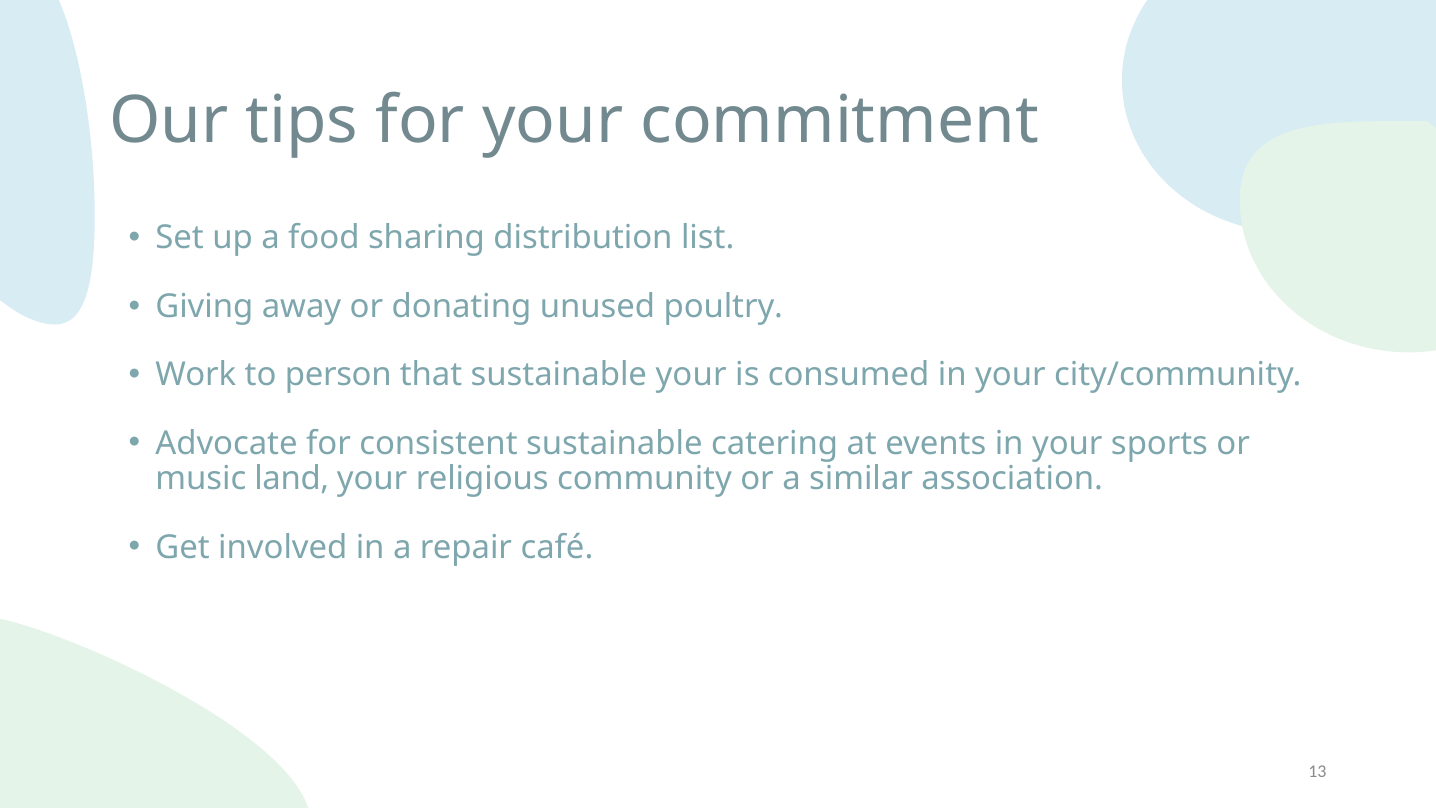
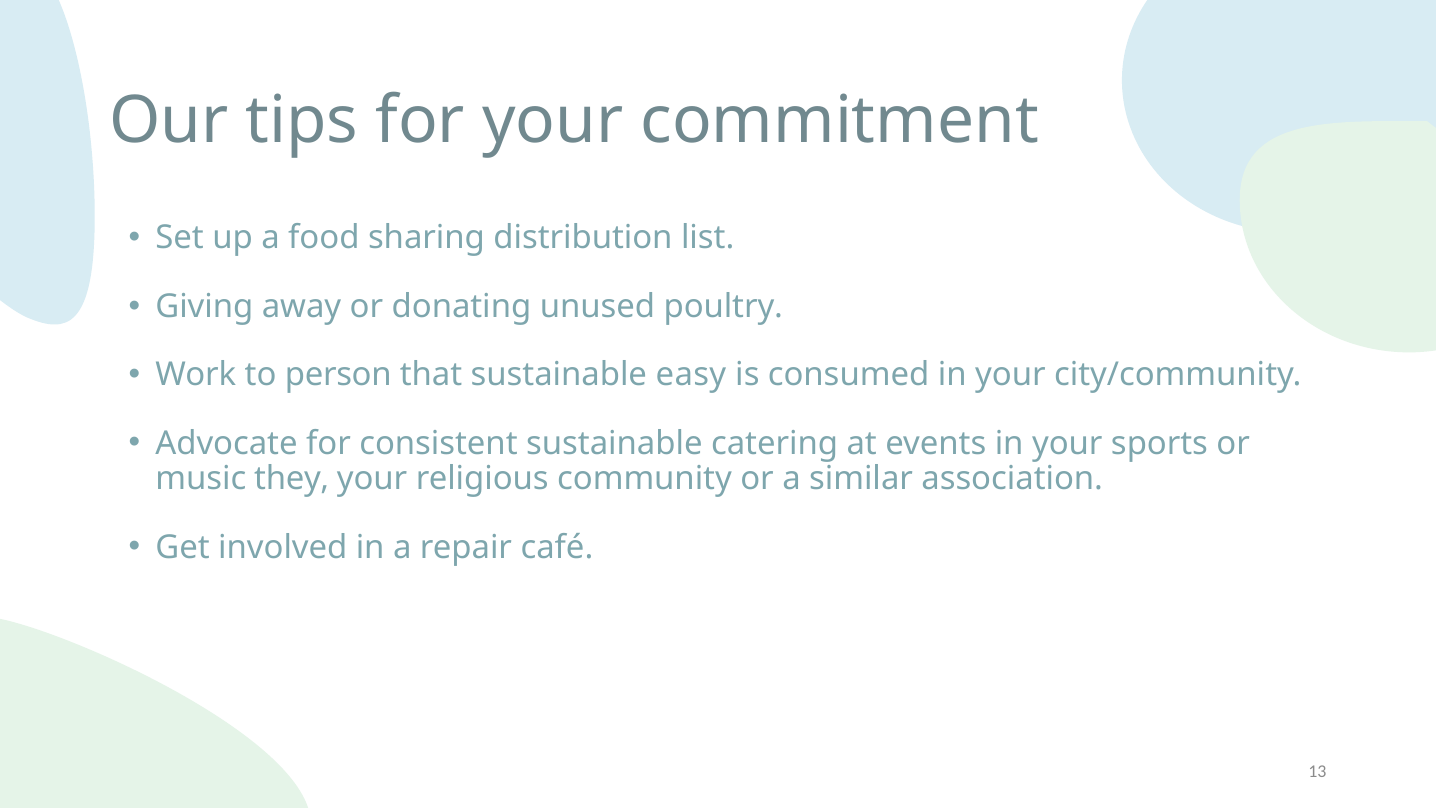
sustainable your: your -> easy
land: land -> they
